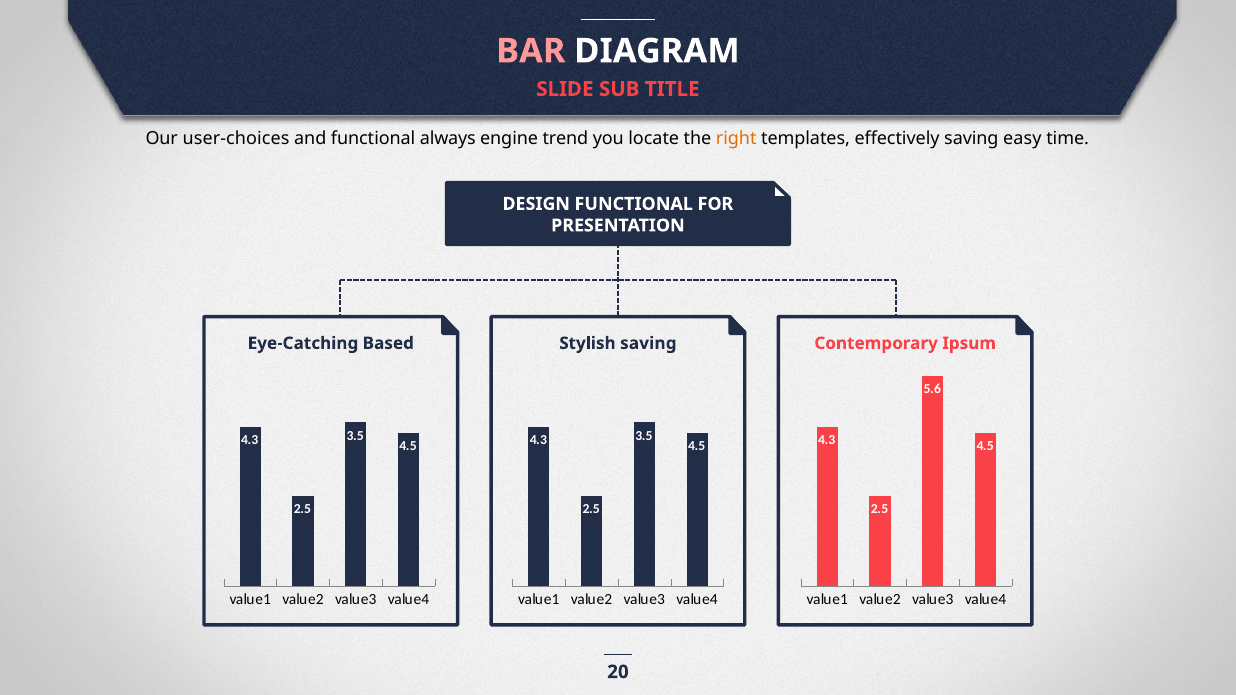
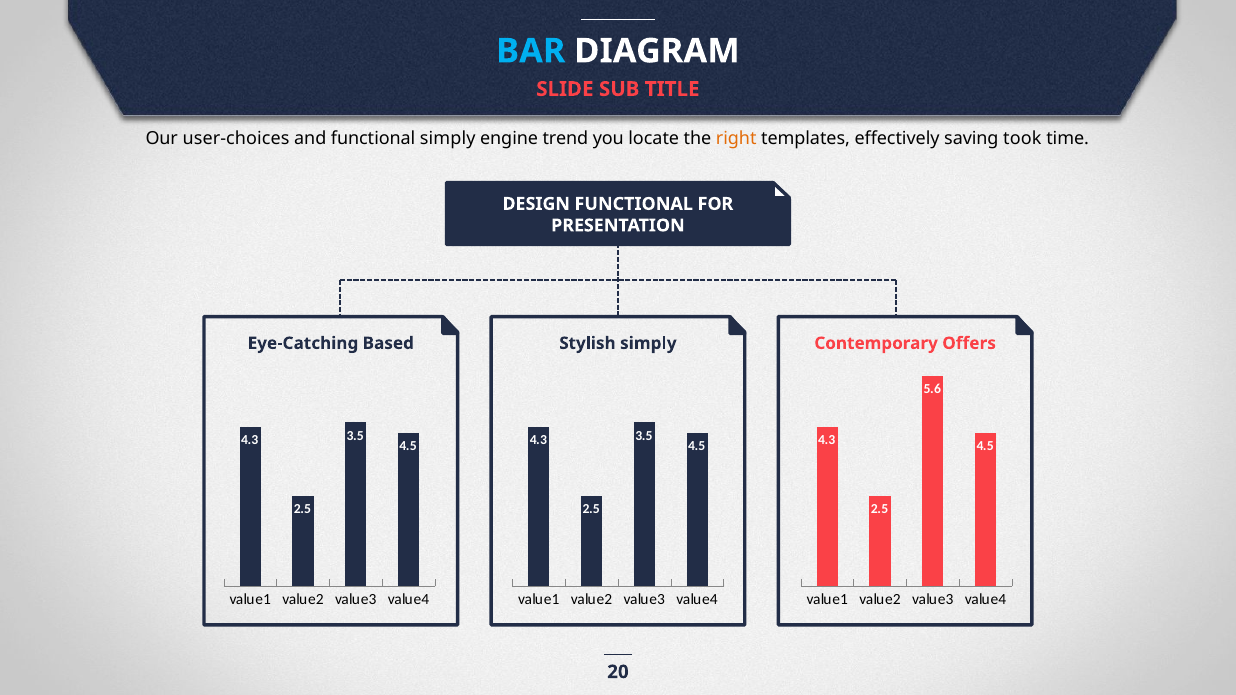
BAR colour: pink -> light blue
functional always: always -> simply
easy: easy -> took
Stylish saving: saving -> simply
Ipsum: Ipsum -> Offers
